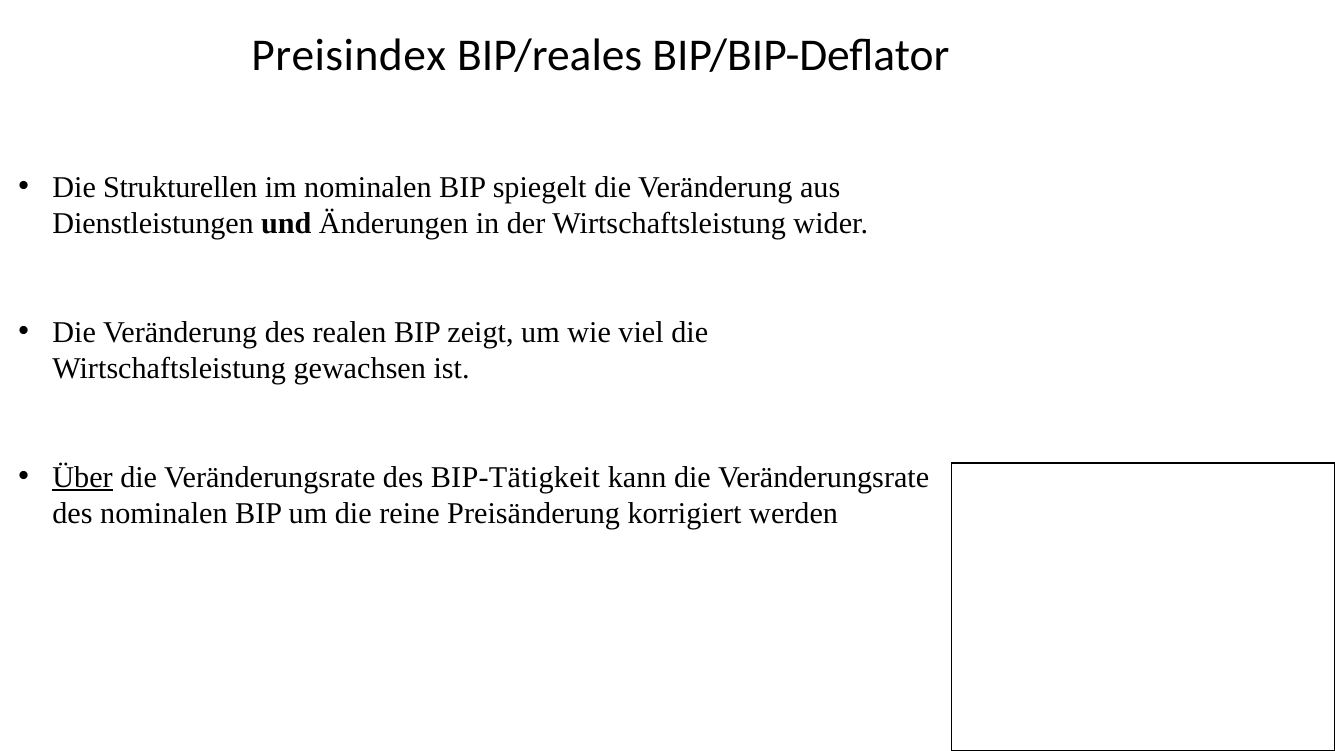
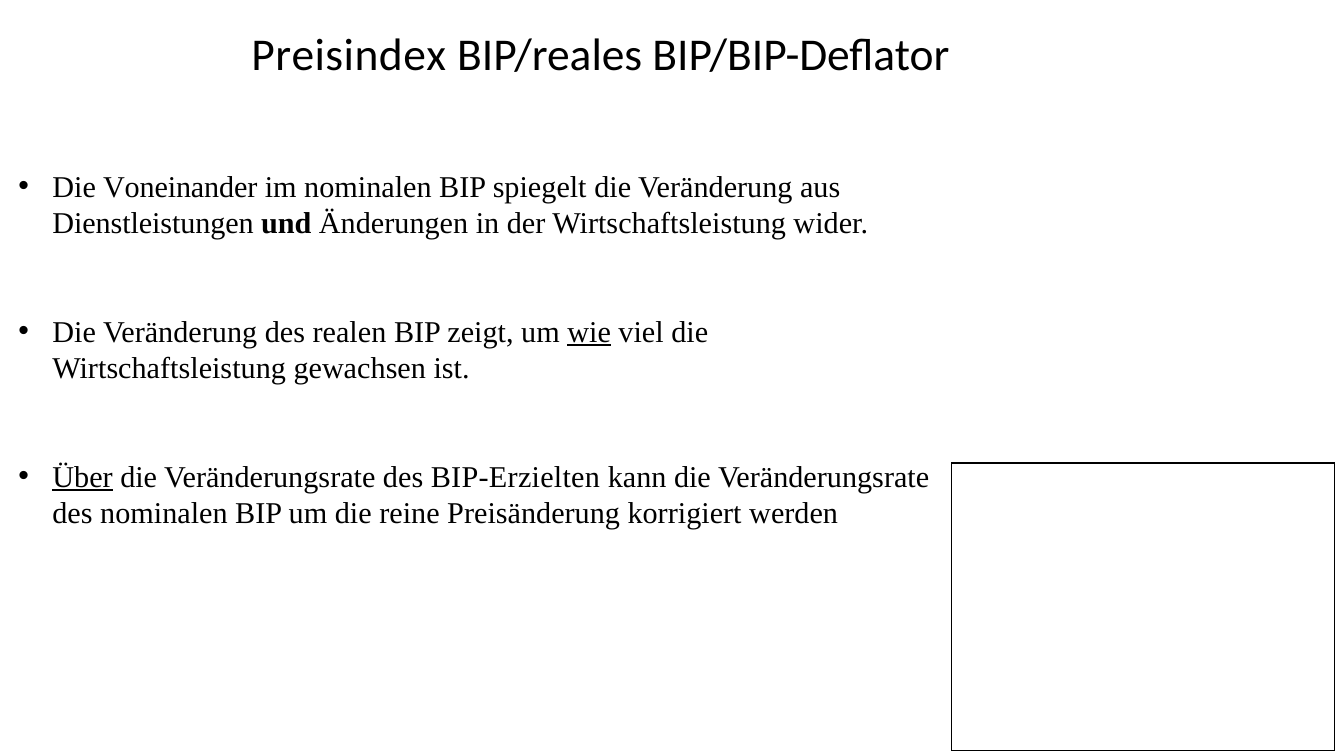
Strukturellen: Strukturellen -> Voneinander
wie underline: none -> present
BIP-Tätigkeit: BIP-Tätigkeit -> BIP-Erzielten
